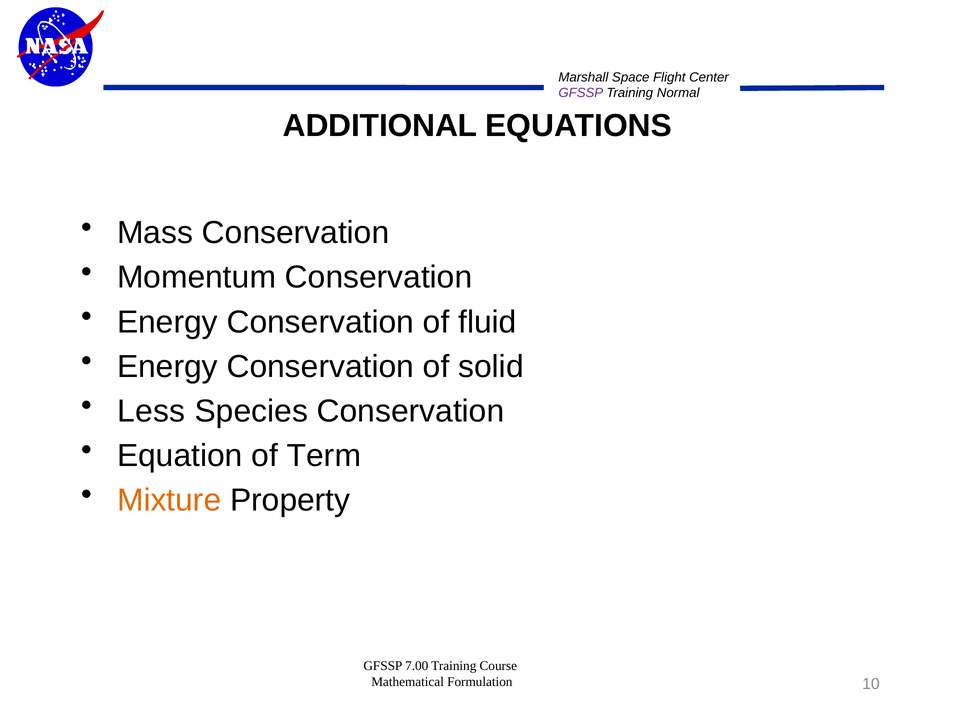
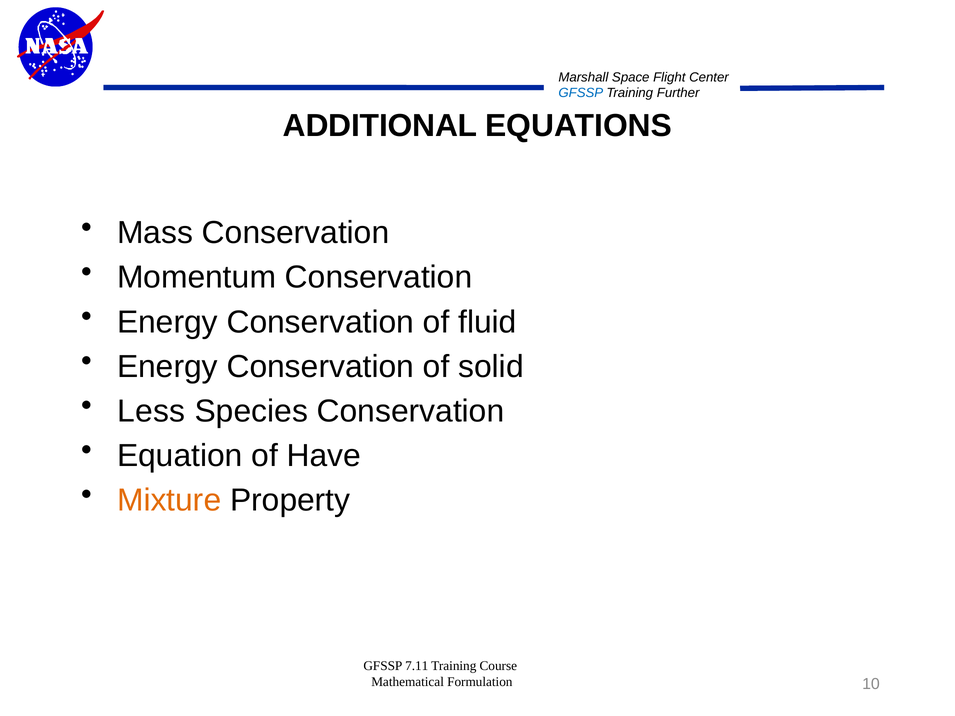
GFSSP at (581, 93) colour: purple -> blue
Normal: Normal -> Further
Term: Term -> Have
7.00: 7.00 -> 7.11
